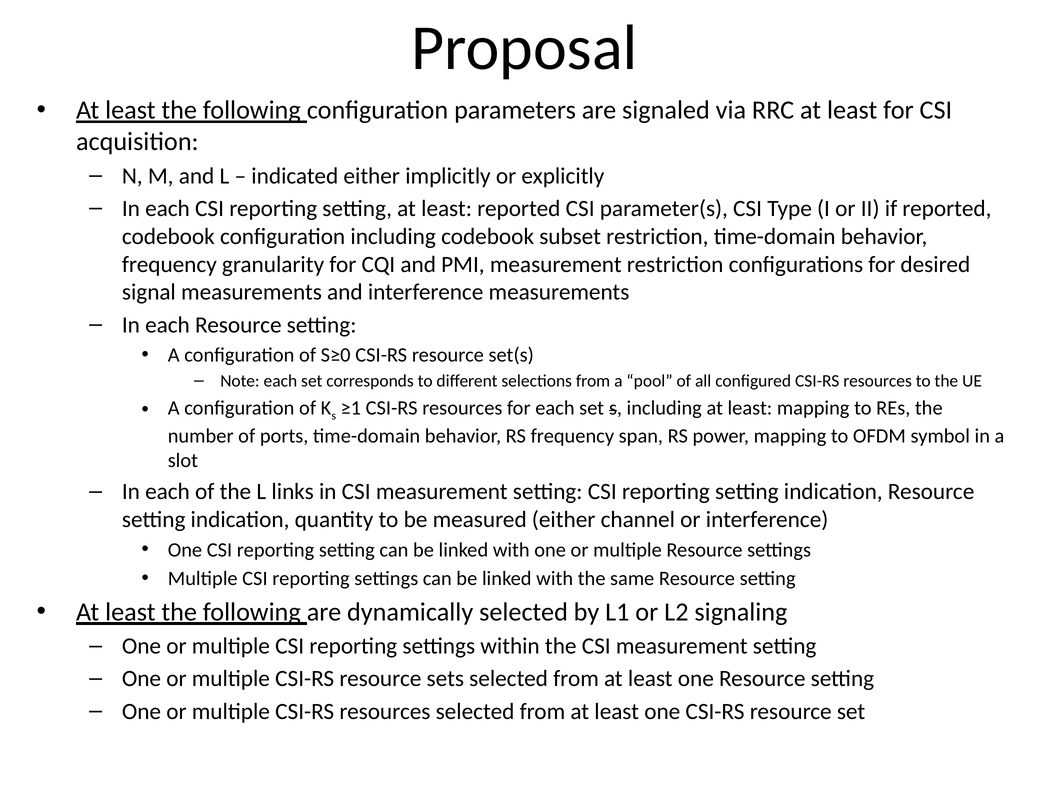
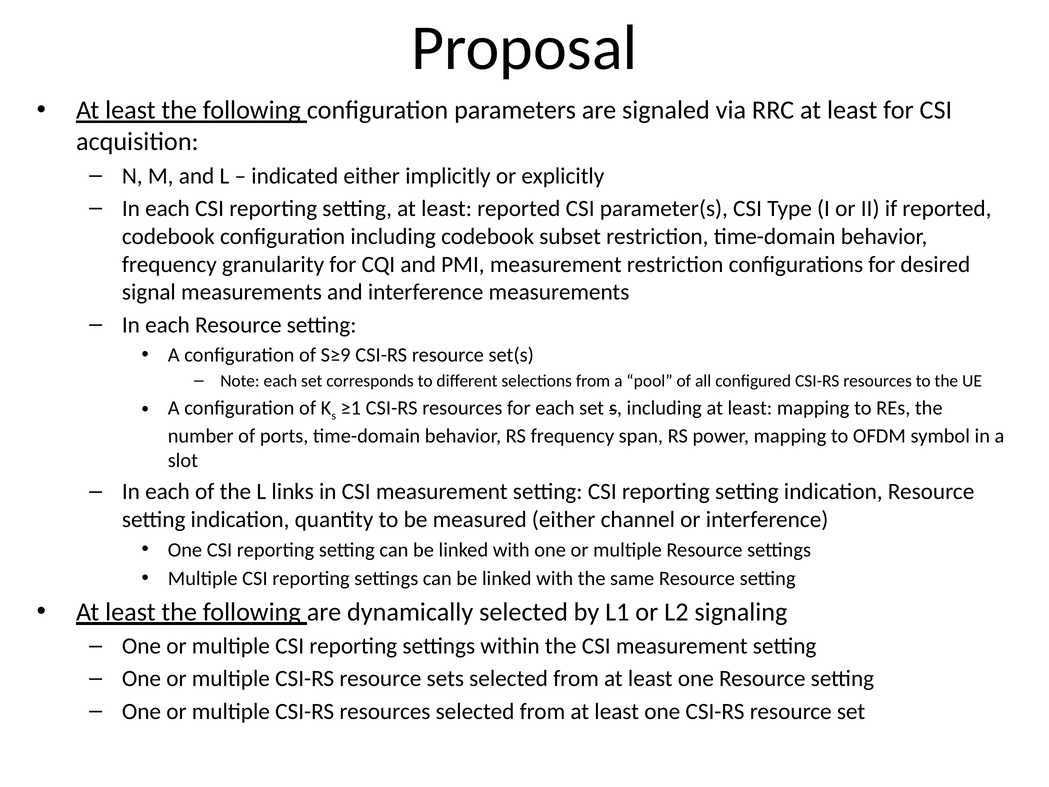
S≥0: S≥0 -> S≥9
